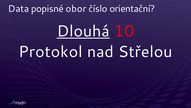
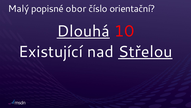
Data: Data -> Malý
Protokol: Protokol -> Existující
Střelou underline: none -> present
